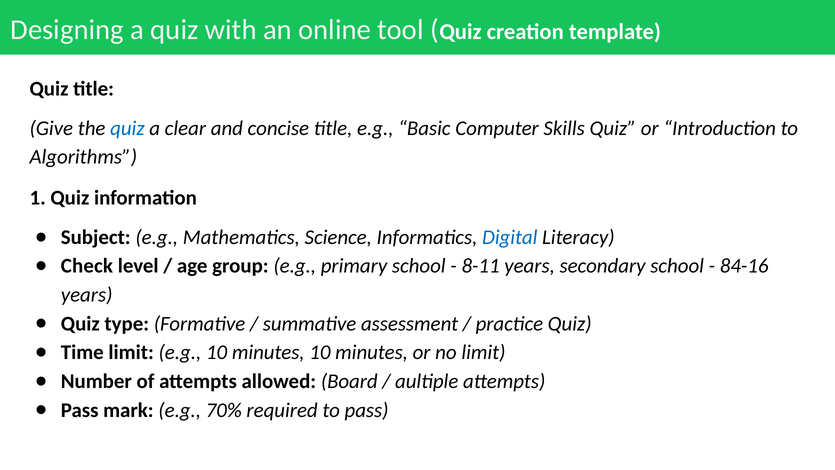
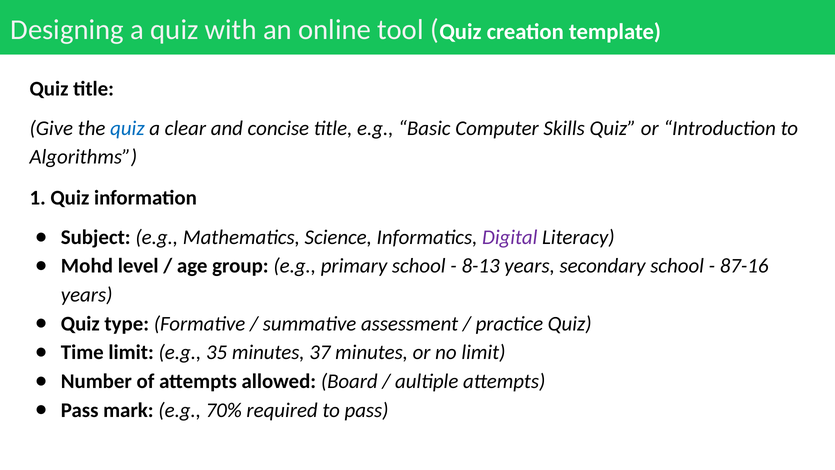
Digital colour: blue -> purple
Check: Check -> Mohd
8-11: 8-11 -> 8-13
84-16: 84-16 -> 87-16
e.g 10: 10 -> 35
minutes 10: 10 -> 37
